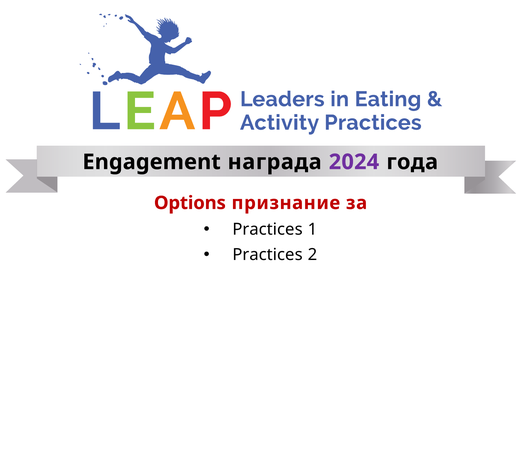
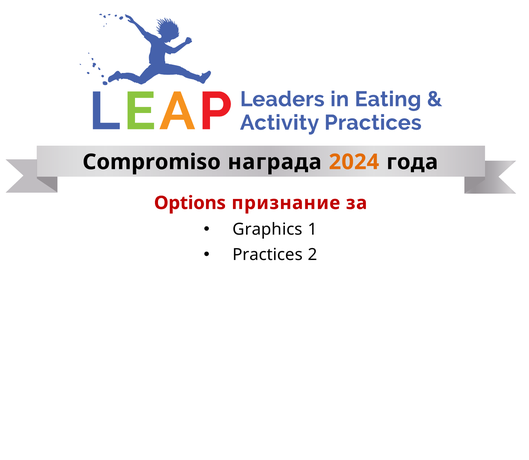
Engagement: Engagement -> Compromiso
2024 colour: purple -> orange
Practices at (268, 229): Practices -> Graphics
